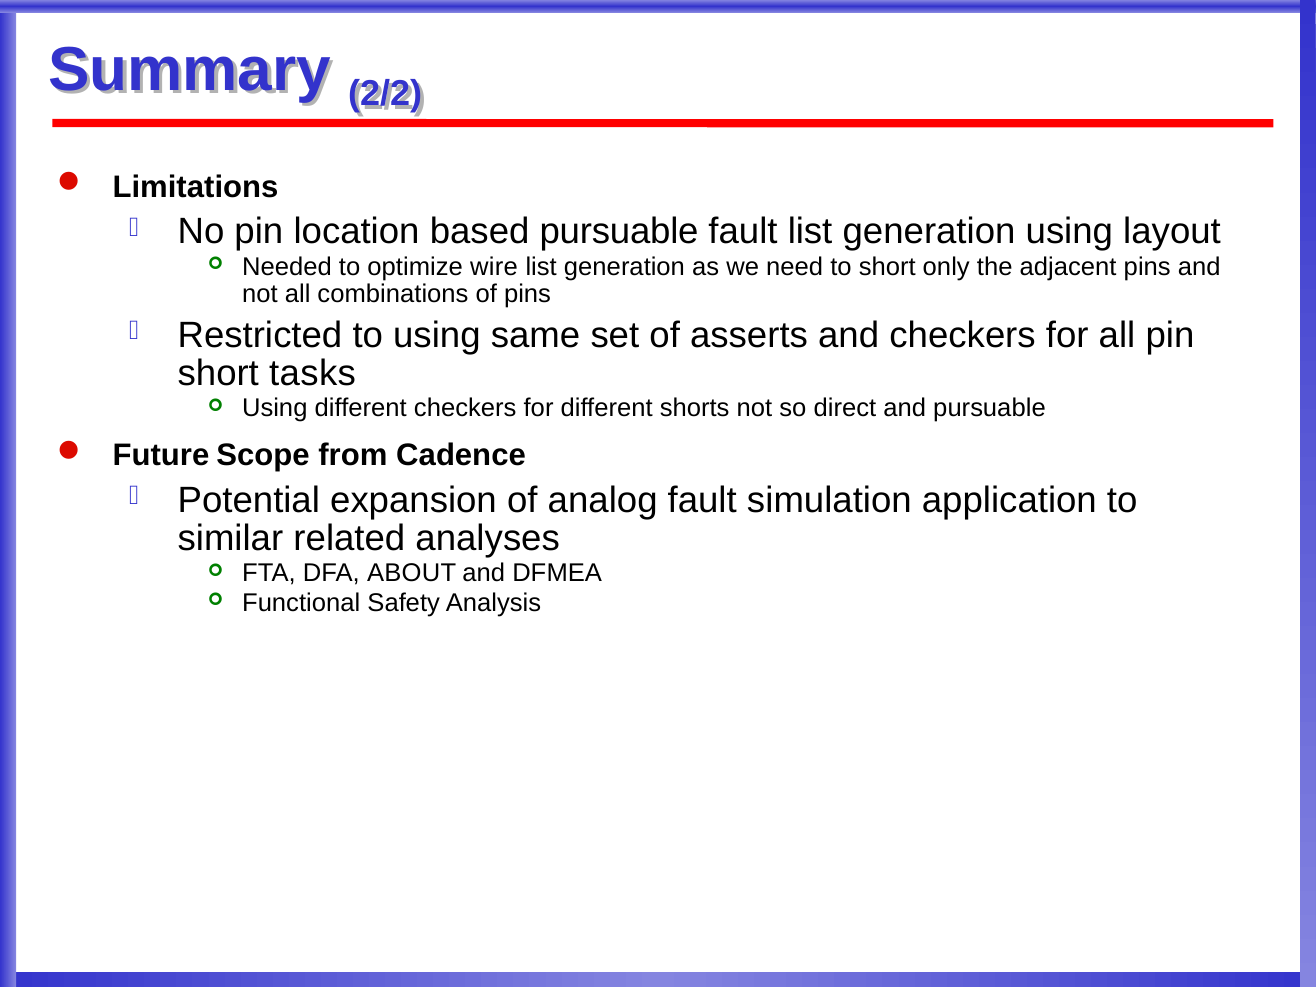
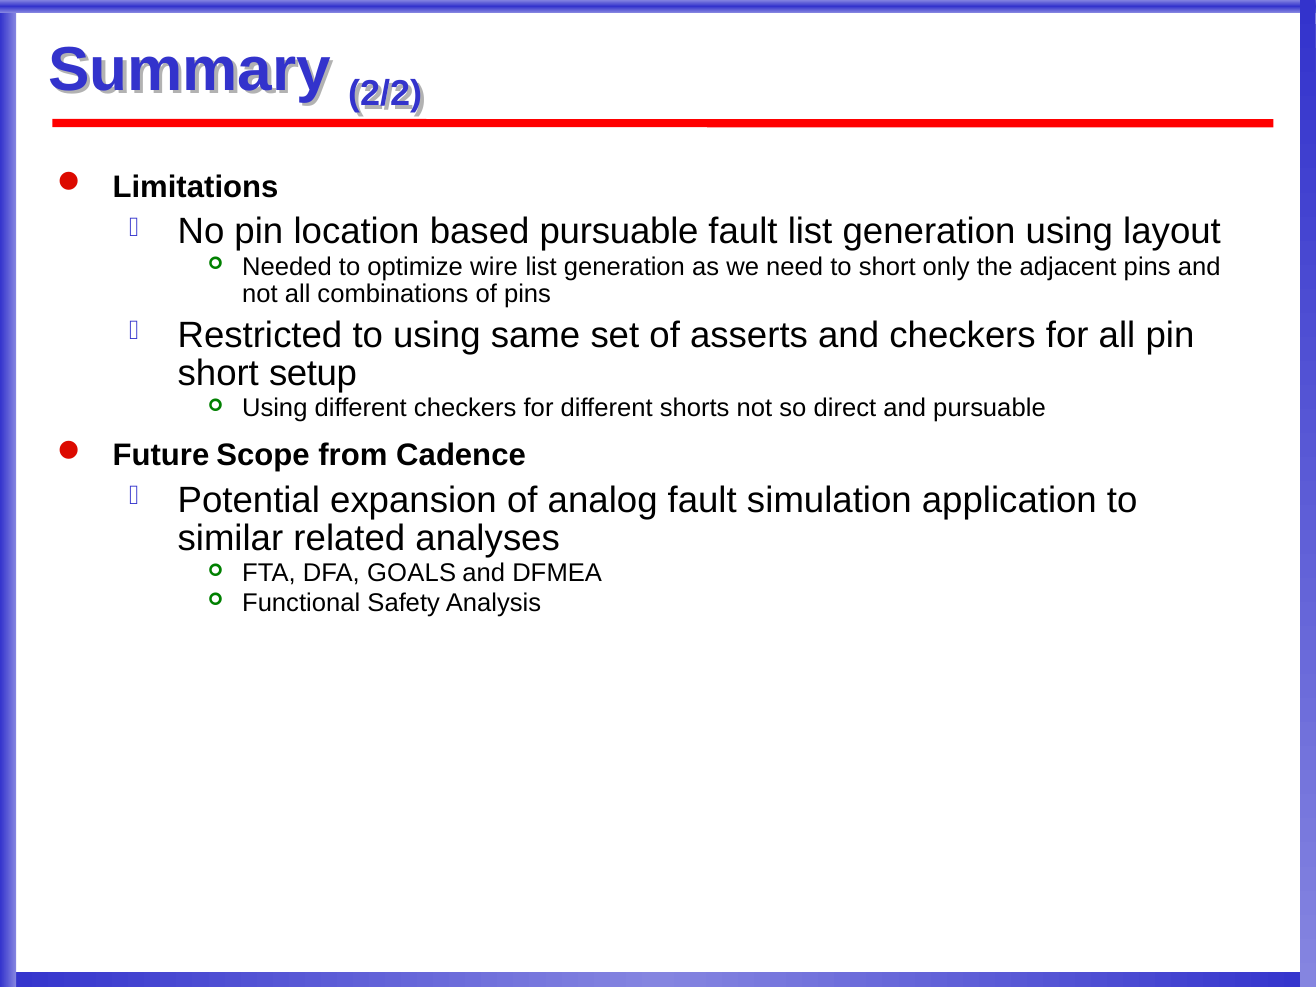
tasks: tasks -> setup
ABOUT: ABOUT -> GOALS
